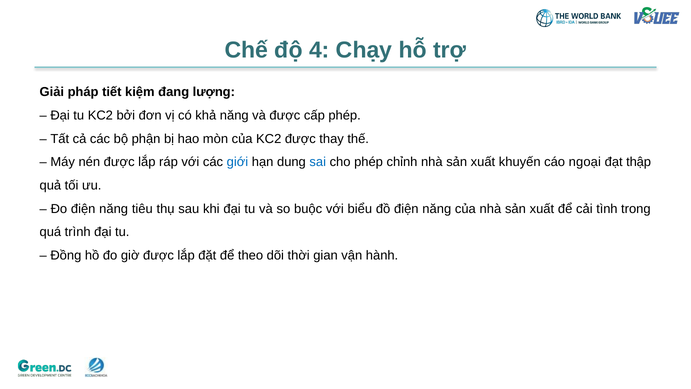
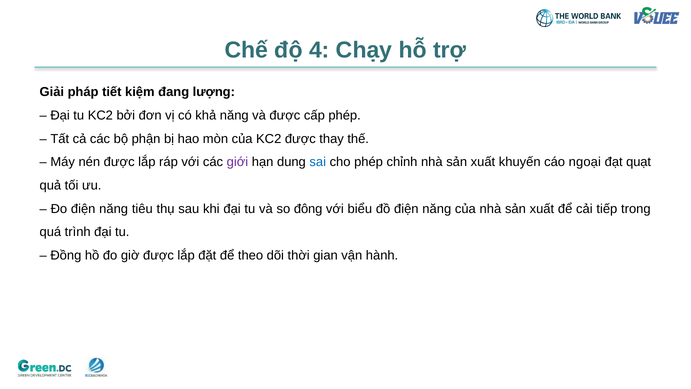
giới colour: blue -> purple
thập: thập -> quạt
buộc: buộc -> đông
tình: tình -> tiếp
